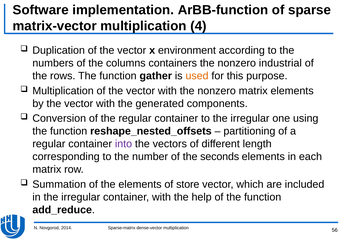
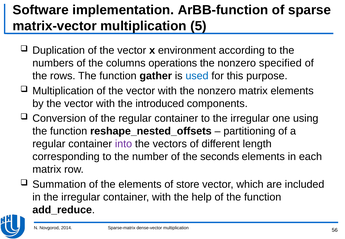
4: 4 -> 5
containers: containers -> operations
industrial: industrial -> specified
used colour: orange -> blue
generated: generated -> introduced
